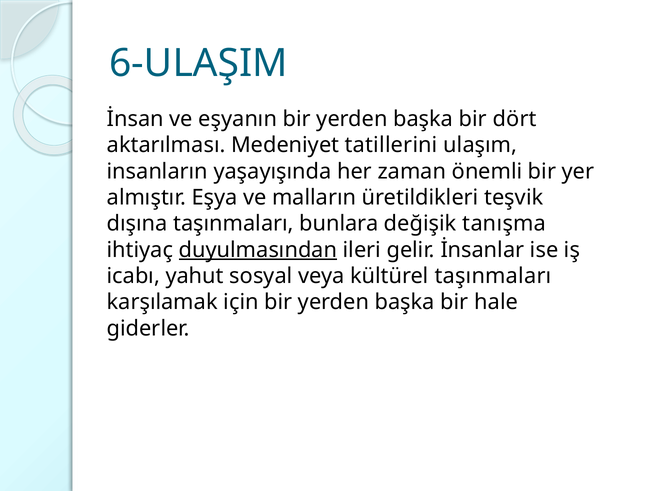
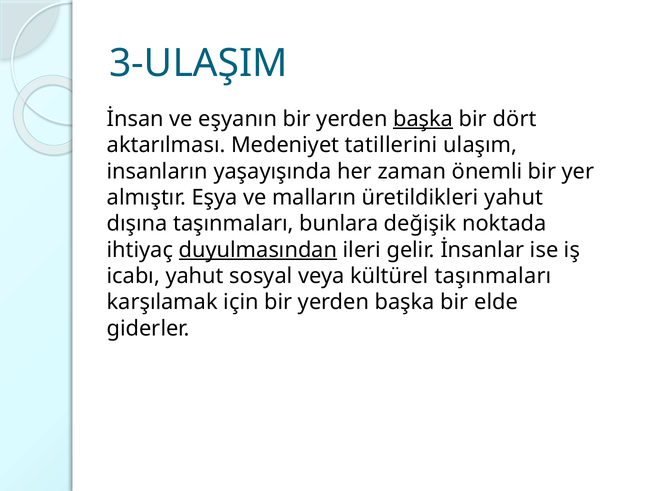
6-ULAŞIM: 6-ULAŞIM -> 3-ULAŞIM
başka at (423, 119) underline: none -> present
üretildikleri teşvik: teşvik -> yahut
tanışma: tanışma -> noktada
hale: hale -> elde
